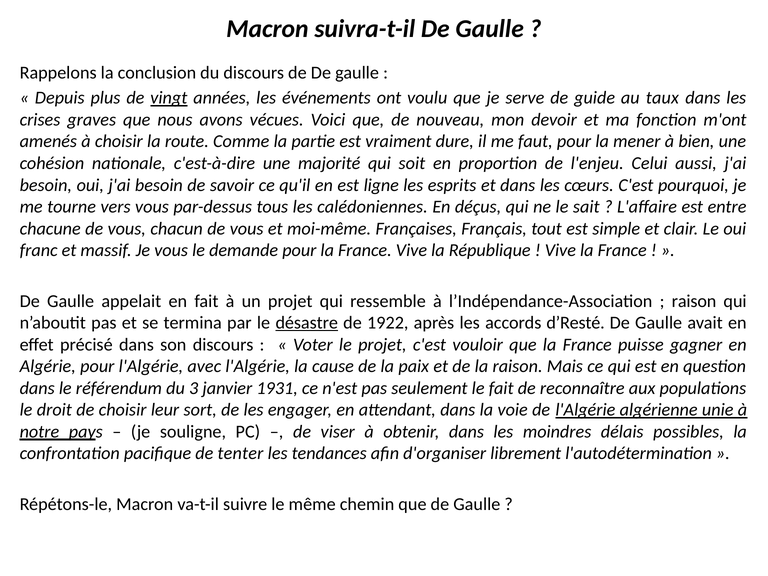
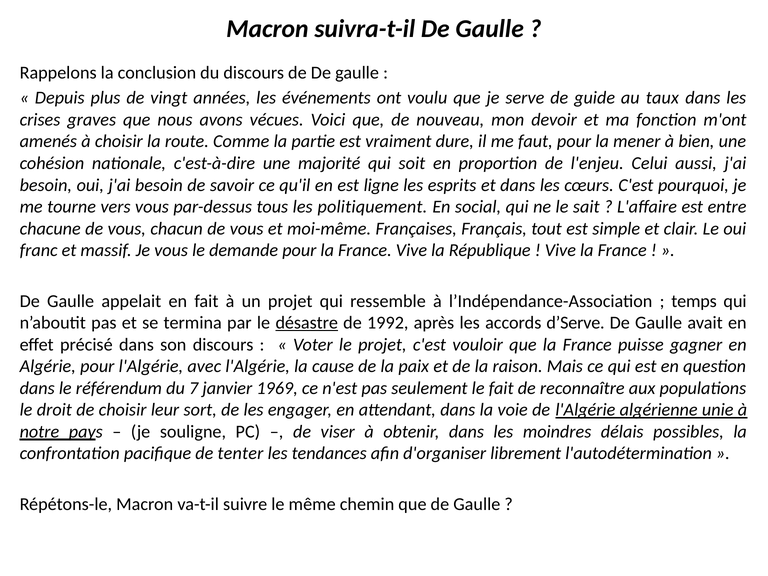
vingt underline: present -> none
calédoniennes: calédoniennes -> politiquement
déçus: déçus -> social
raison at (694, 301): raison -> temps
1922: 1922 -> 1992
d’Resté: d’Resté -> d’Serve
3: 3 -> 7
1931: 1931 -> 1969
